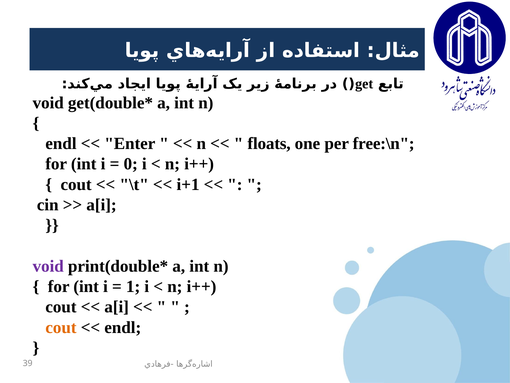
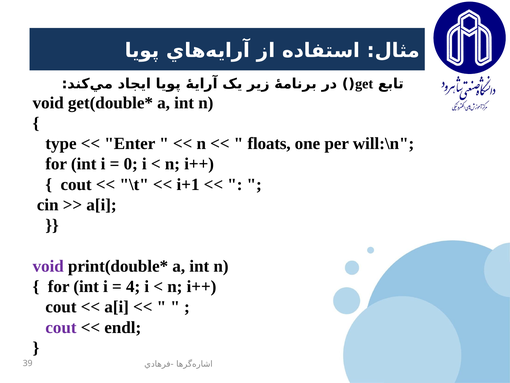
endl at (61, 143): endl -> type
free:\n: free:\n -> will:\n
1: 1 -> 4
cout at (61, 327) colour: orange -> purple
